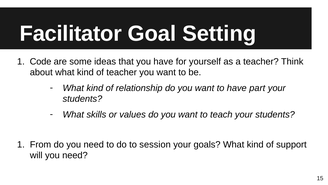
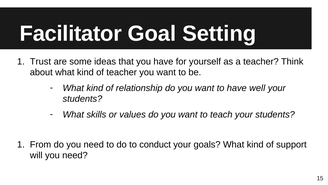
Code: Code -> Trust
part: part -> well
session: session -> conduct
